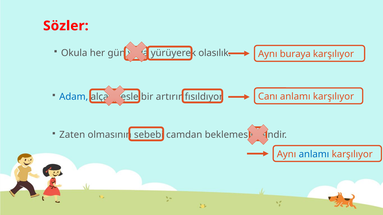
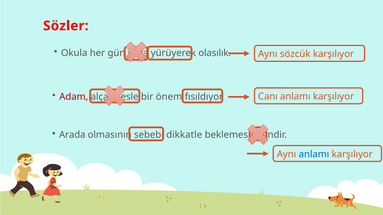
buraya: buraya -> sözcük
Adam colour: blue -> red
artırır: artırır -> önem
Zaten: Zaten -> Arada
camdan: camdan -> dikkatle
